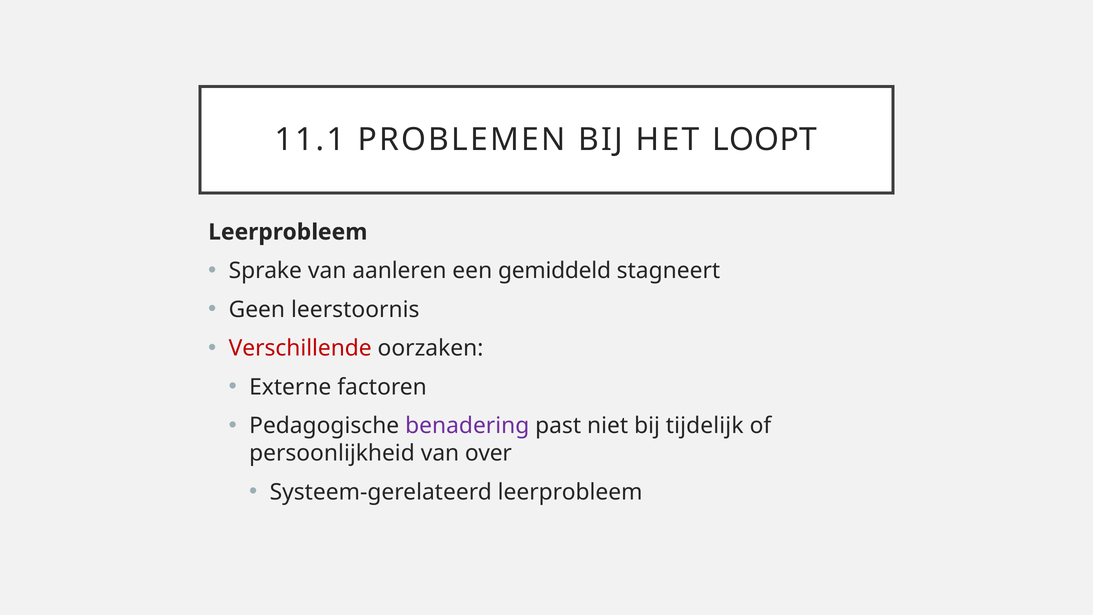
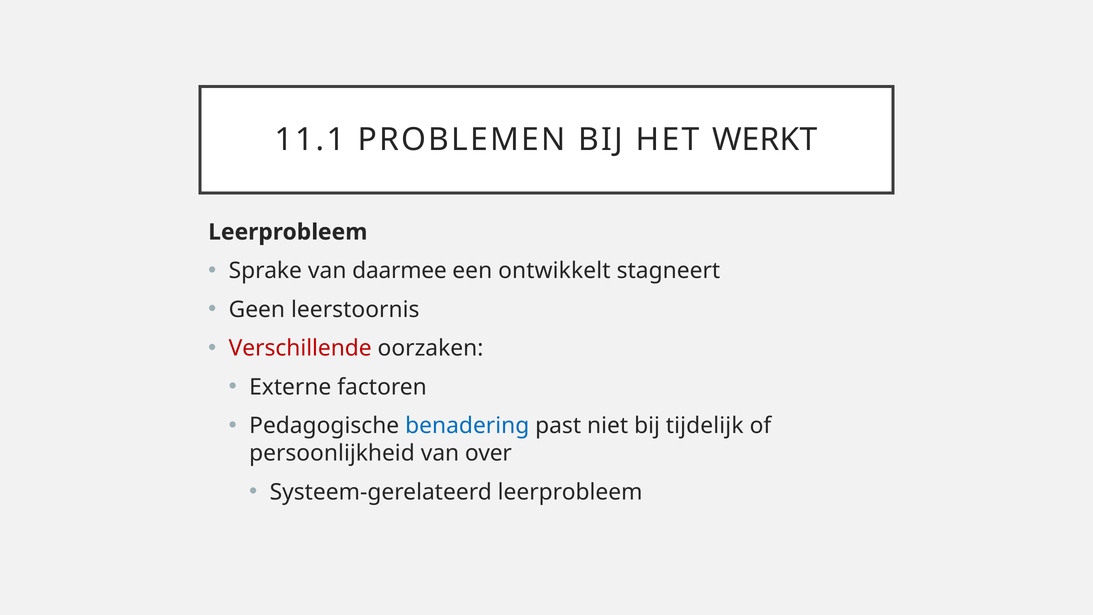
LOOPT: LOOPT -> WERKT
aanleren: aanleren -> daarmee
gemiddeld: gemiddeld -> ontwikkelt
benadering colour: purple -> blue
